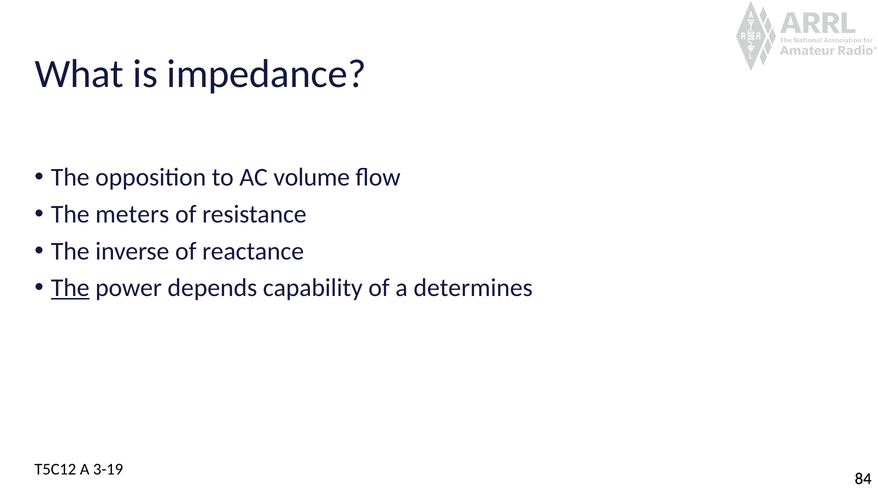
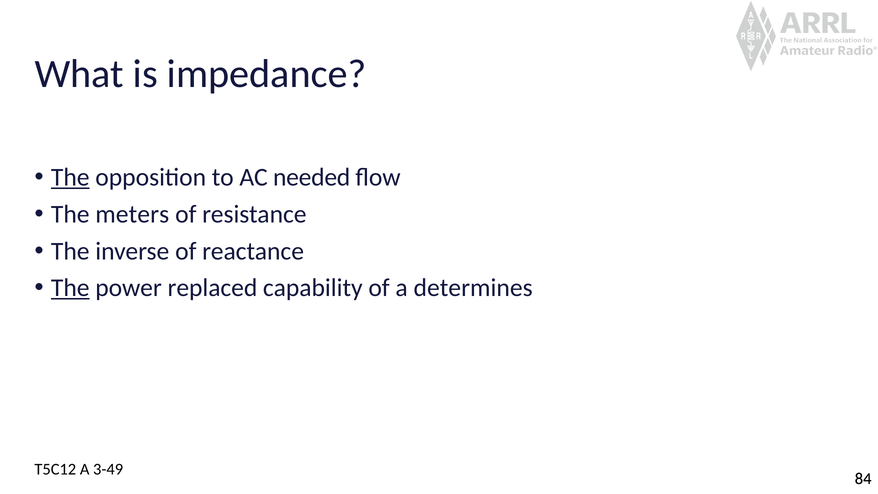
The at (70, 177) underline: none -> present
volume: volume -> needed
depends: depends -> replaced
3-19: 3-19 -> 3-49
